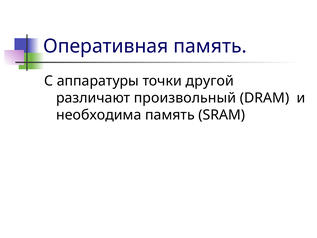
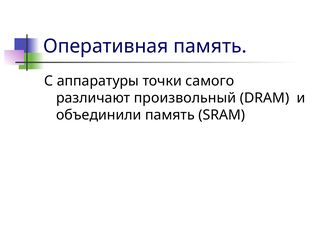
другой: другой -> самого
необходима: необходима -> объединили
